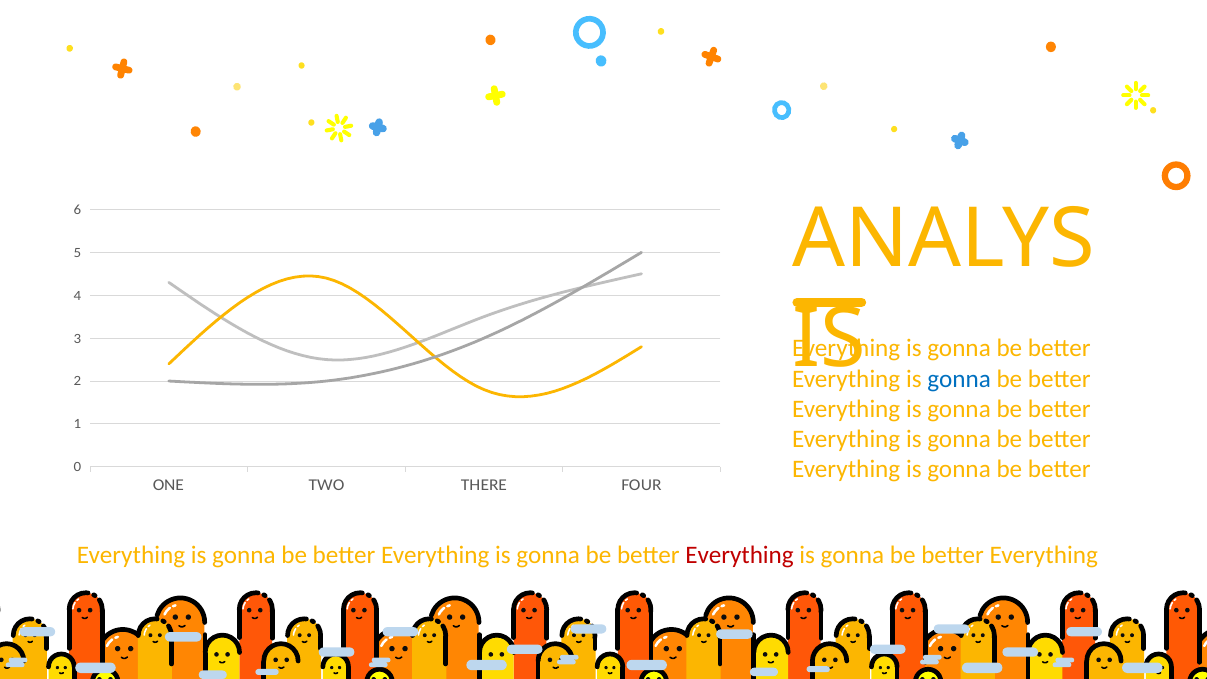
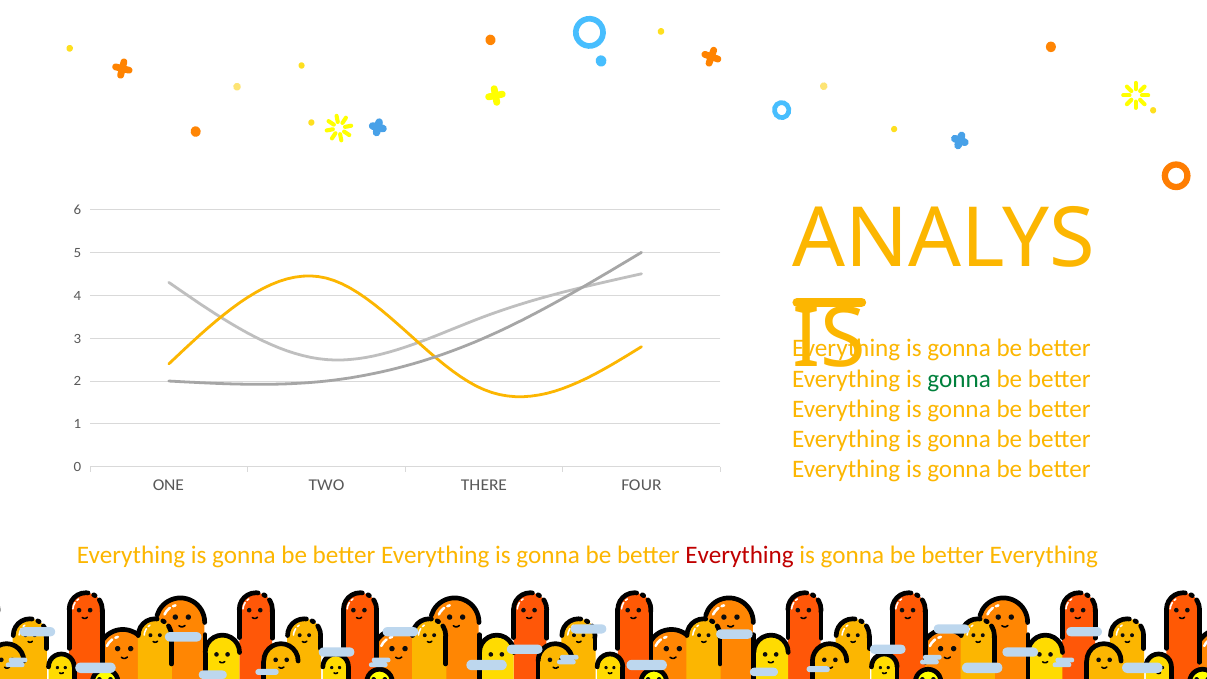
gonna at (959, 379) colour: blue -> green
